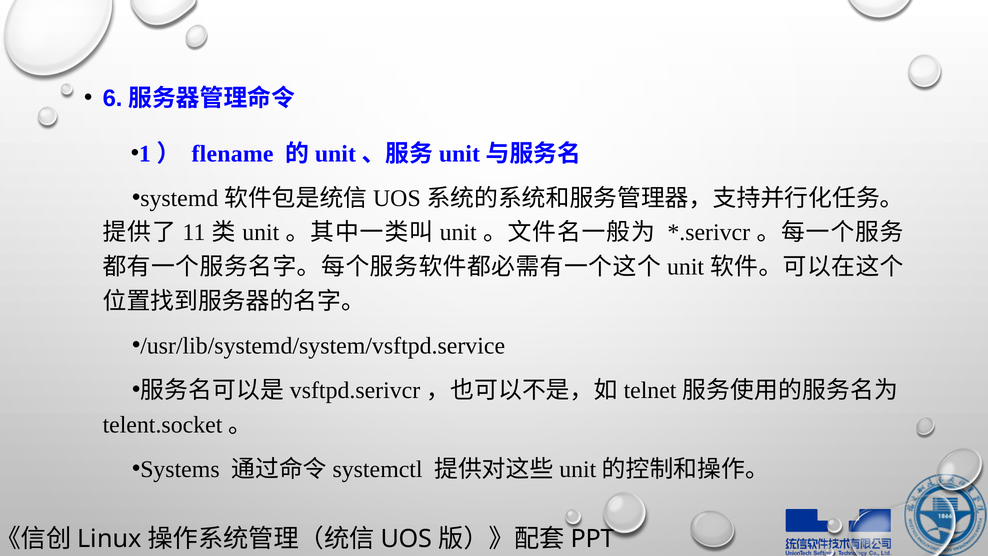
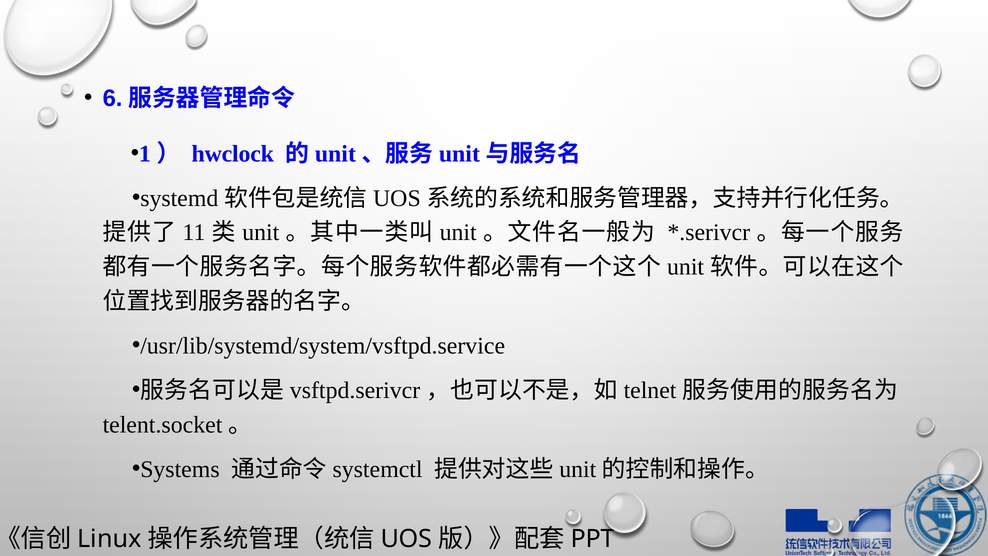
flename: flename -> hwclock
